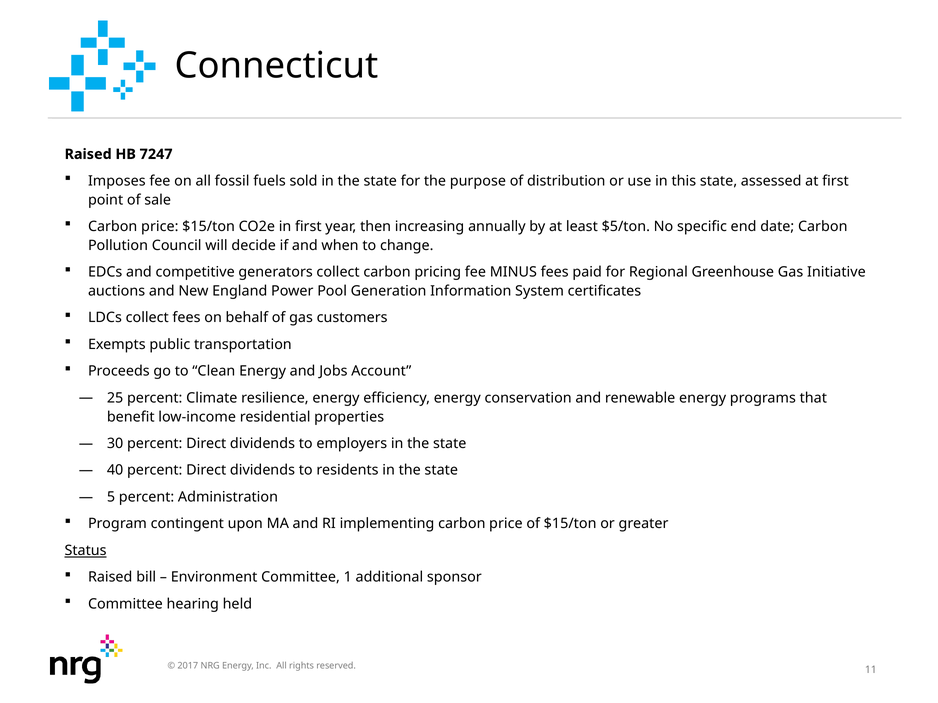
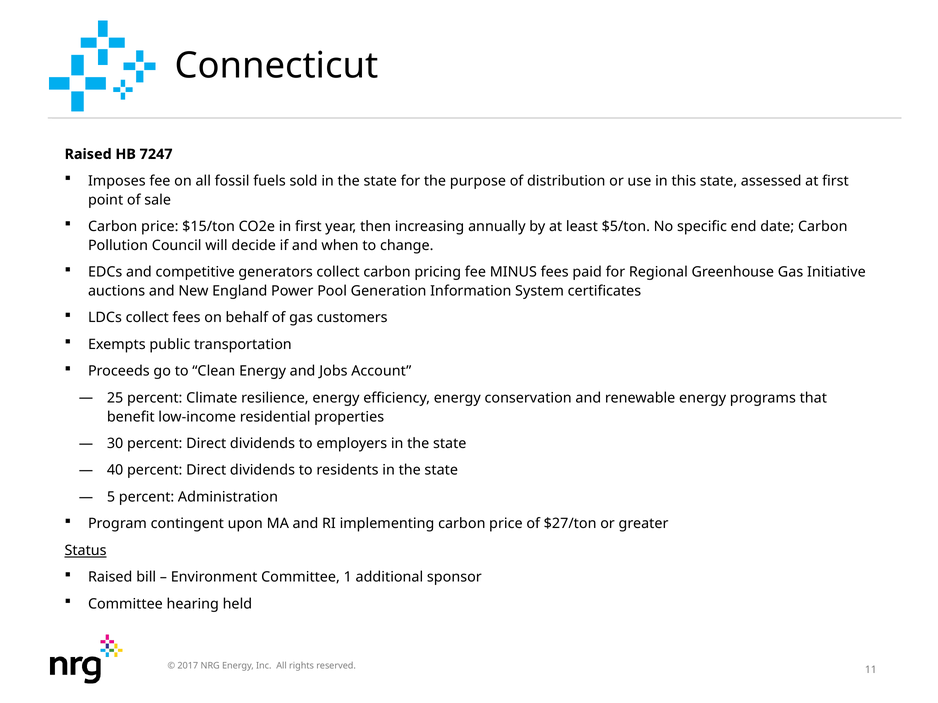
of $15/ton: $15/ton -> $27/ton
